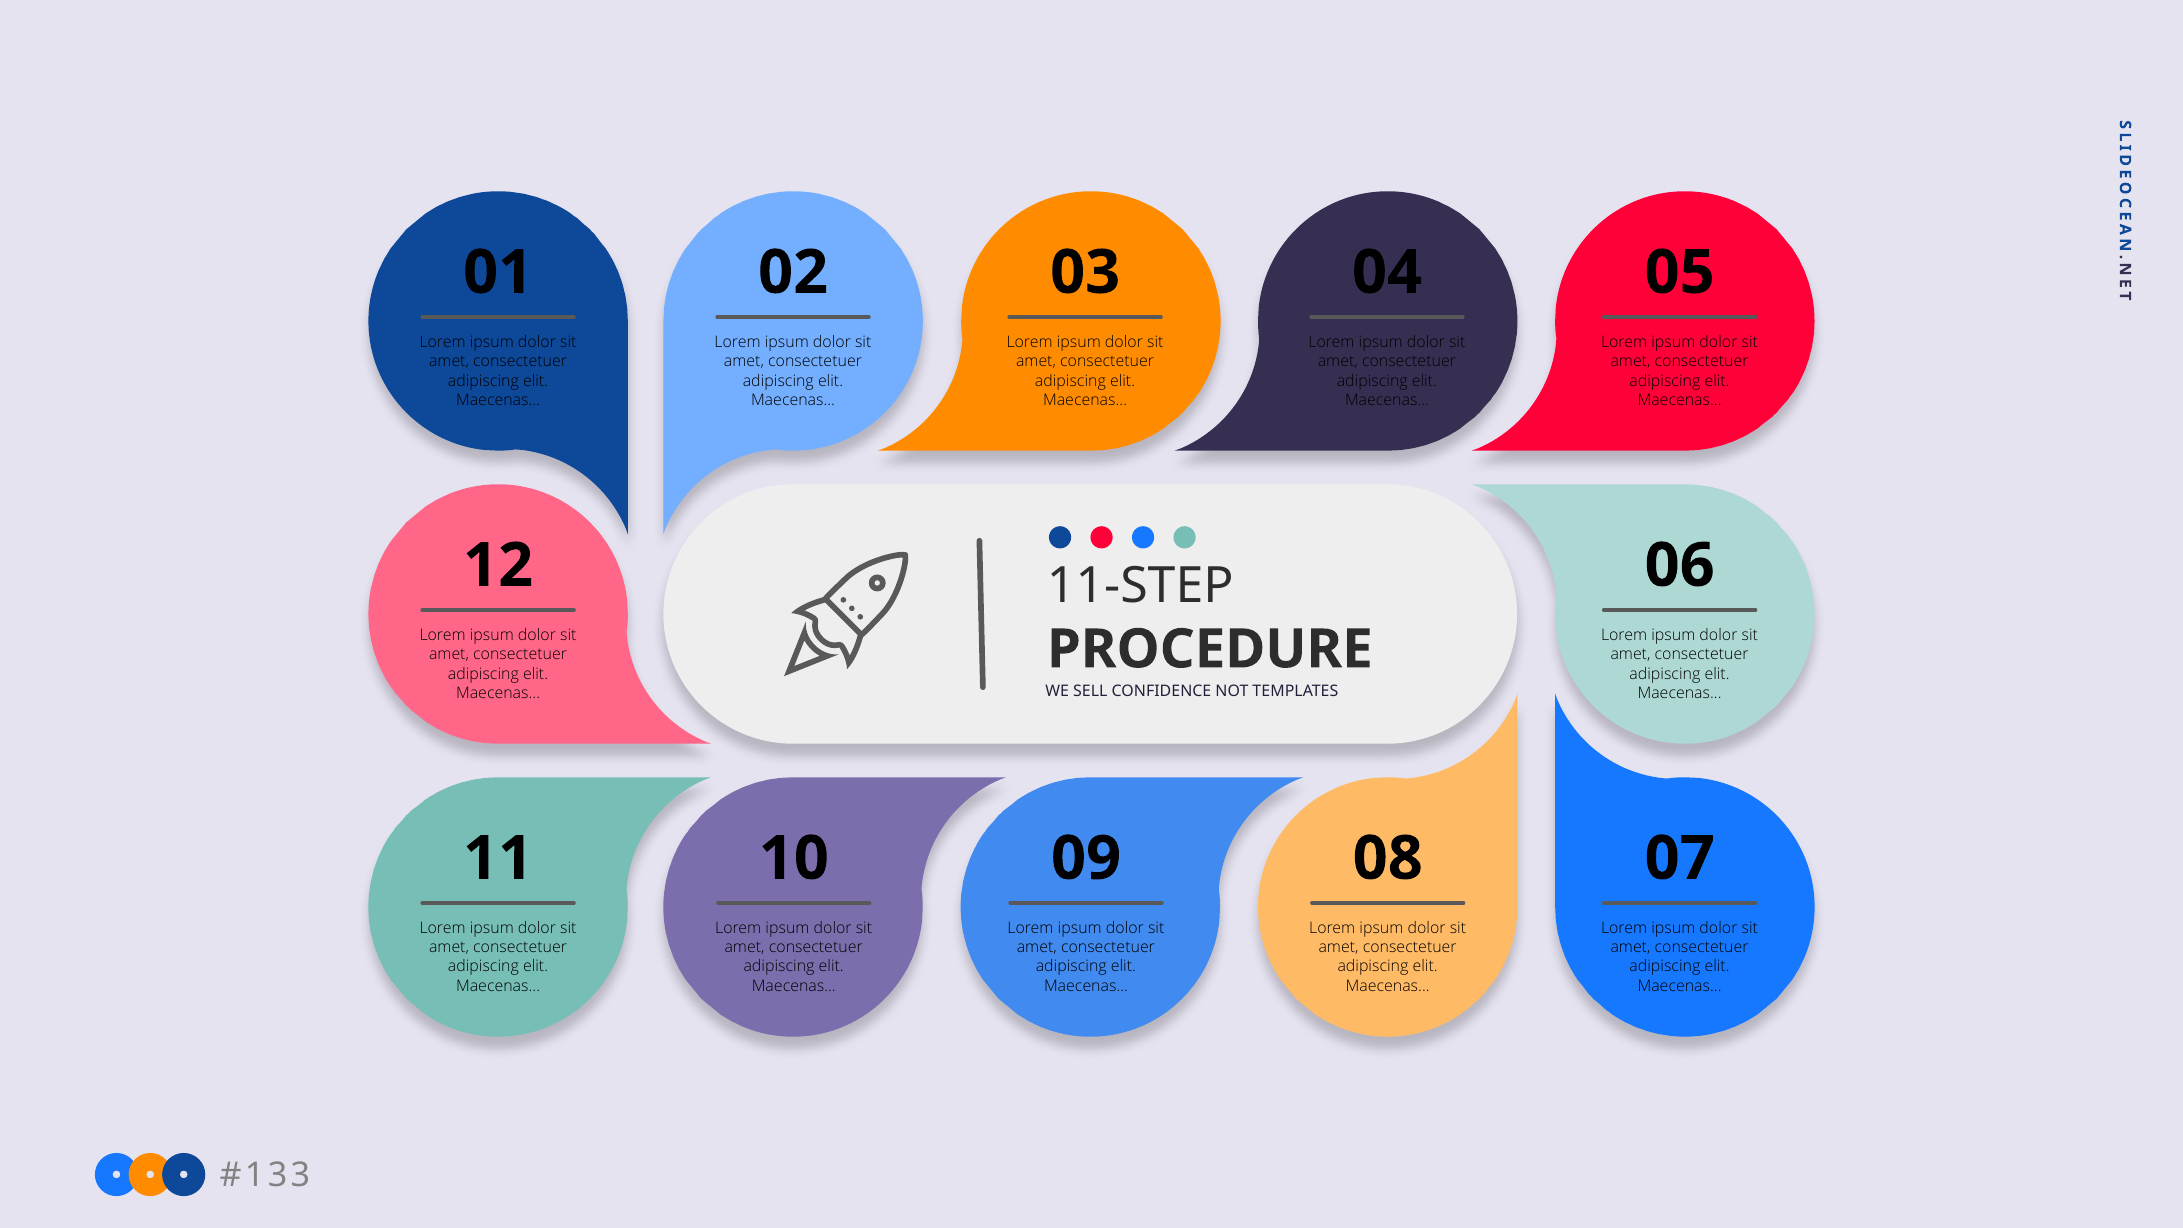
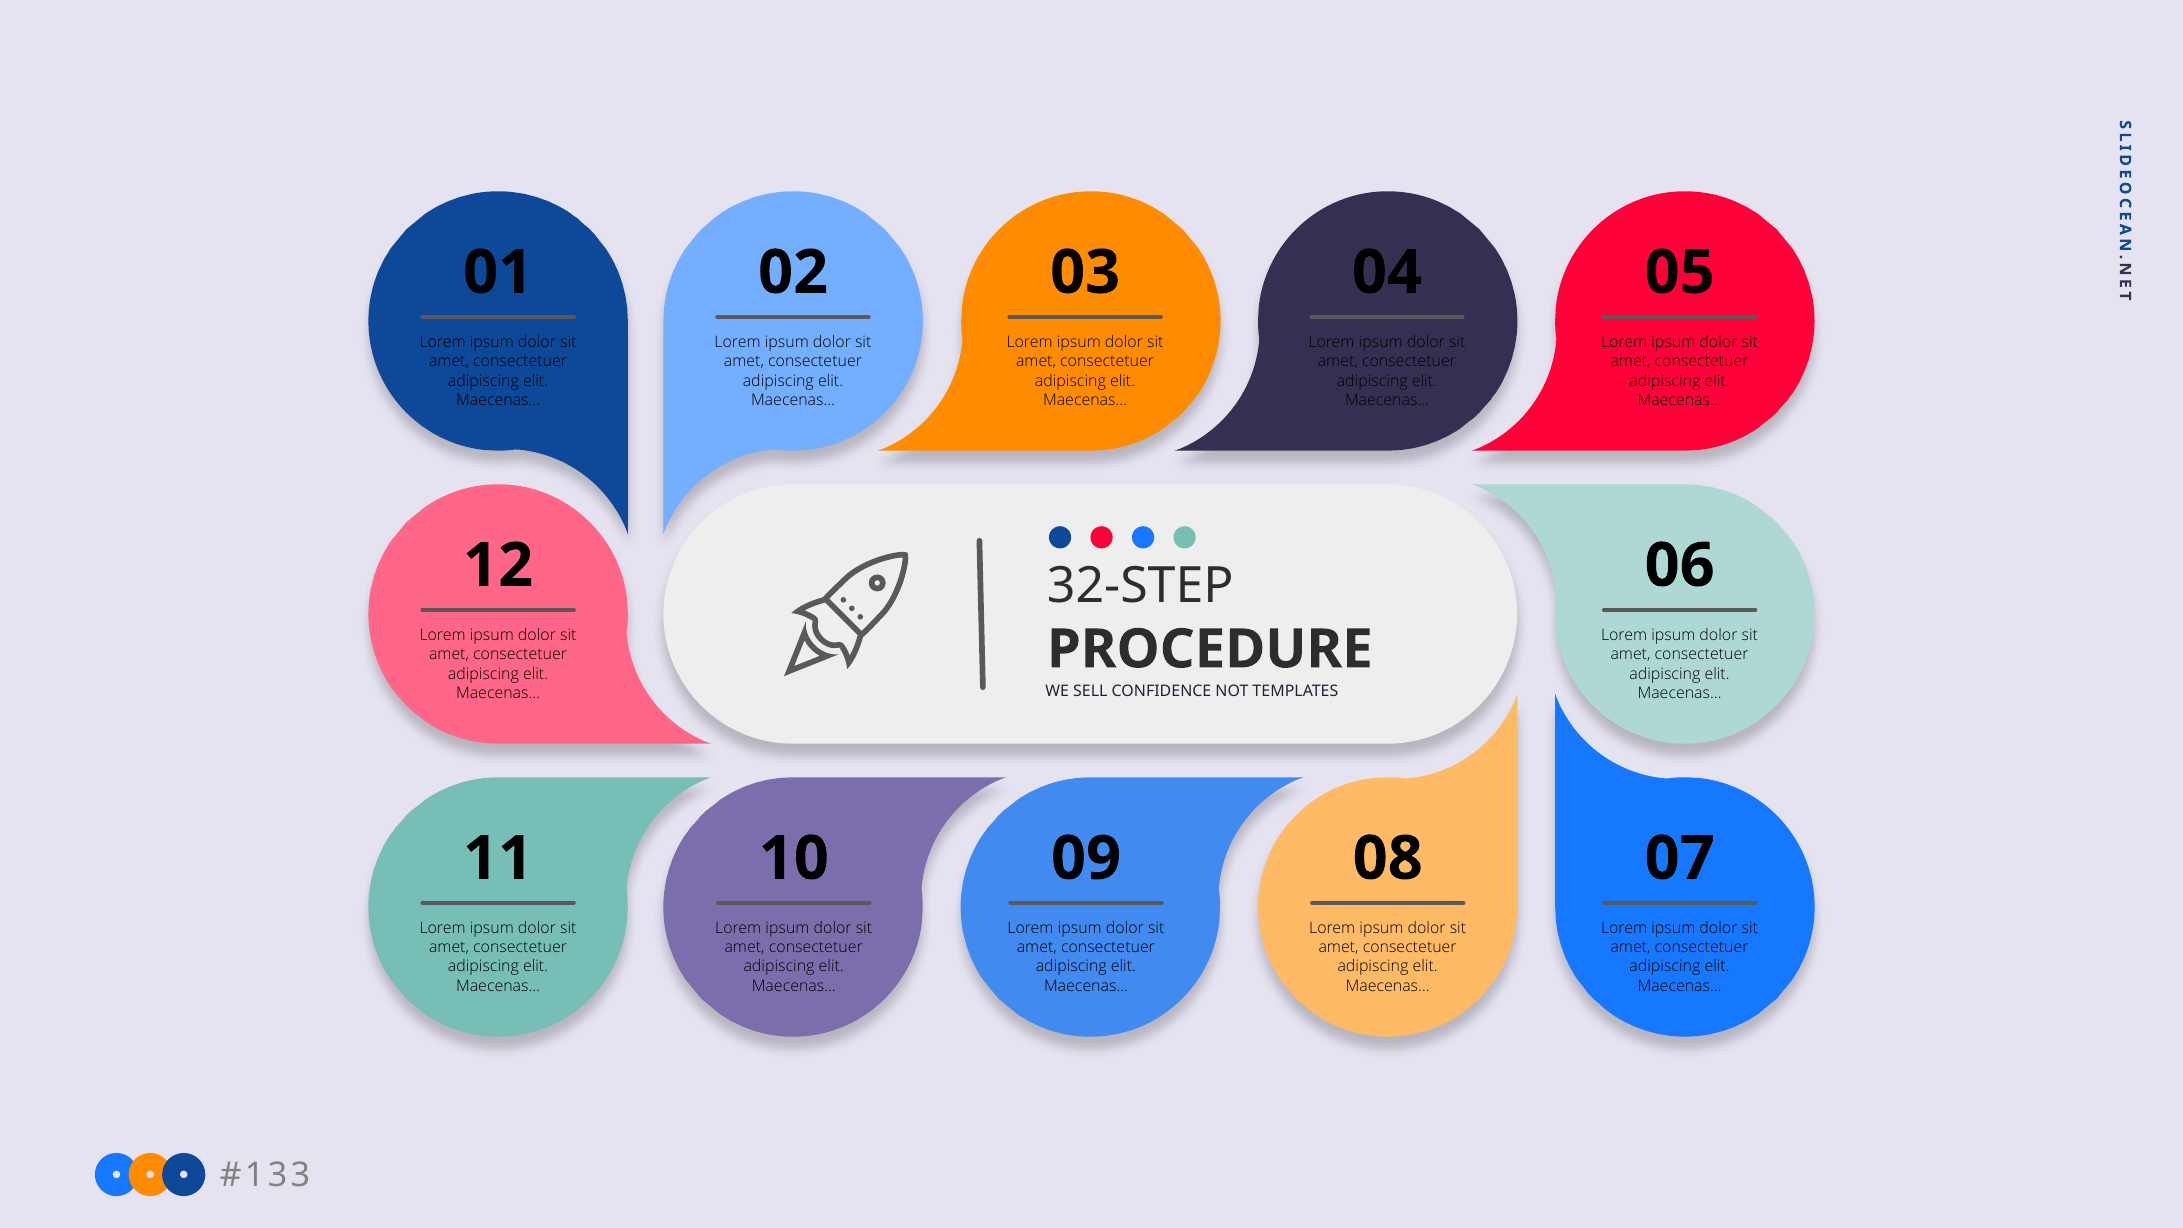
11-STEP: 11-STEP -> 32-STEP
